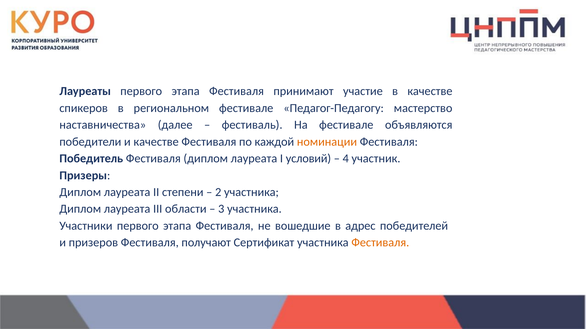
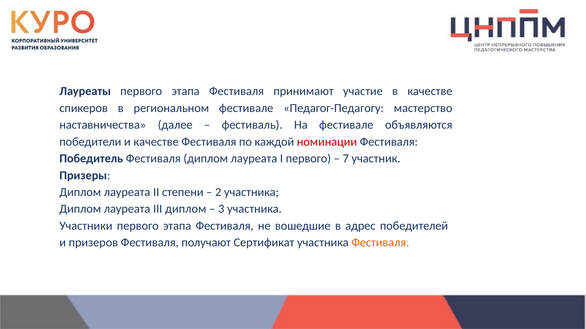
номинации colour: orange -> red
I условий: условий -> первого
4: 4 -> 7
III области: области -> диплом
